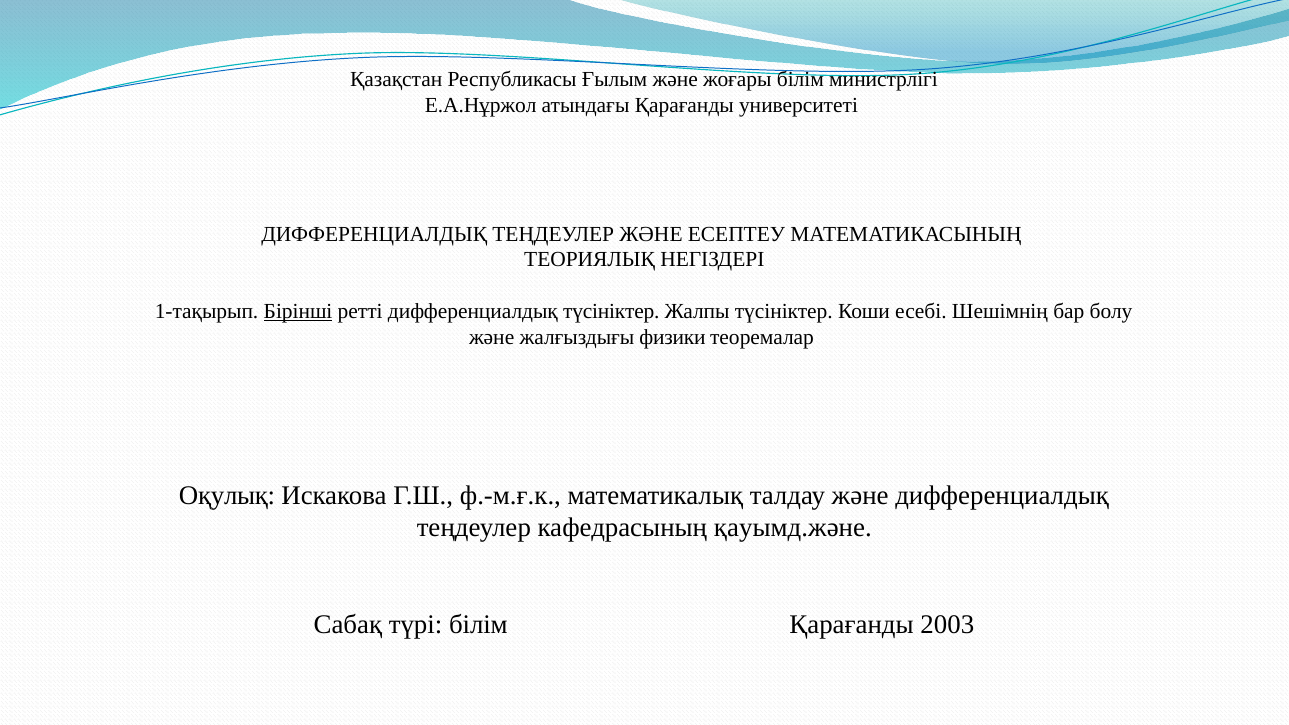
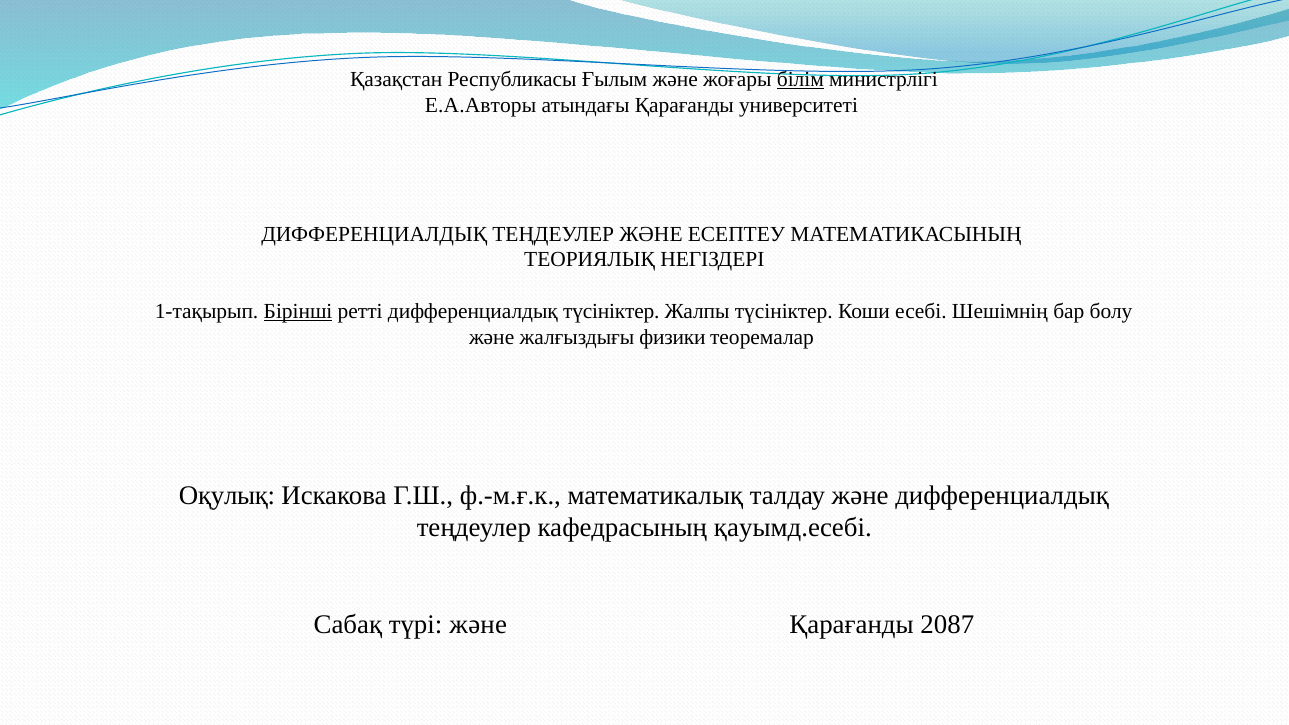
білім at (800, 80) underline: none -> present
Е.А.Нұржол: Е.А.Нұржол -> Е.А.Авторы
қауымд.және: қауымд.және -> қауымд.есебі
түрі білім: білім -> және
2003: 2003 -> 2087
